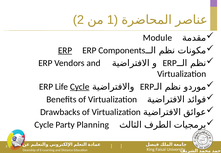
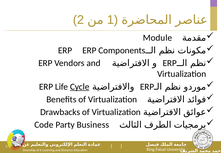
ERP at (65, 50) underline: present -> none
Cycle at (44, 125): Cycle -> Code
Planning: Planning -> Business
